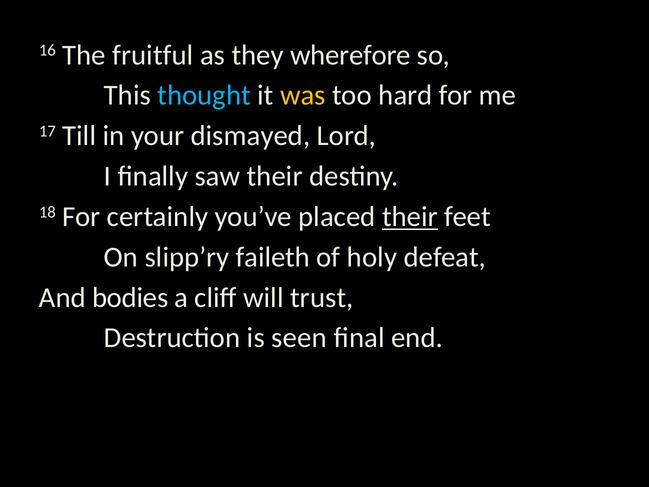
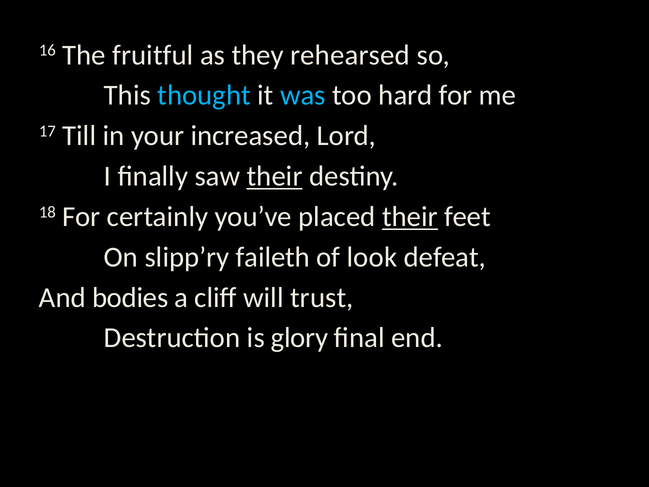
wherefore: wherefore -> rehearsed
was colour: yellow -> light blue
dismayed: dismayed -> increased
their at (275, 176) underline: none -> present
holy: holy -> look
seen: seen -> glory
